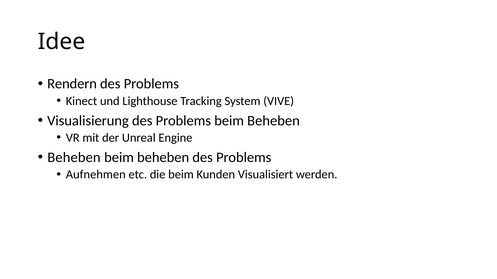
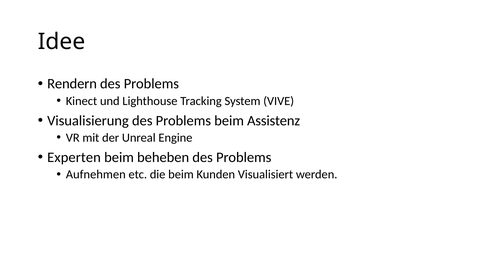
Problems beim Beheben: Beheben -> Assistenz
Beheben at (74, 158): Beheben -> Experten
